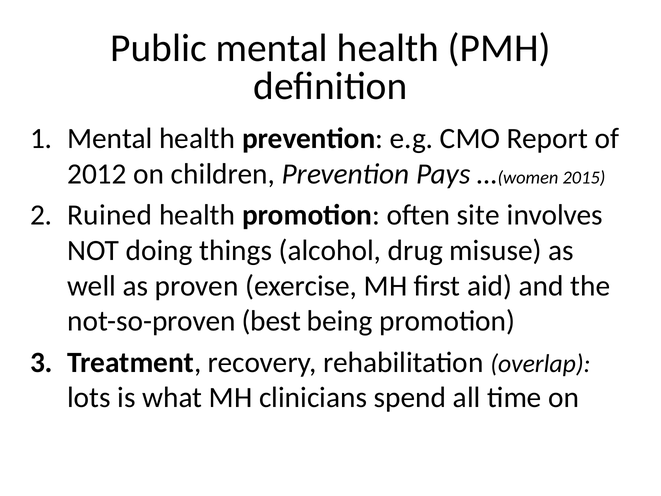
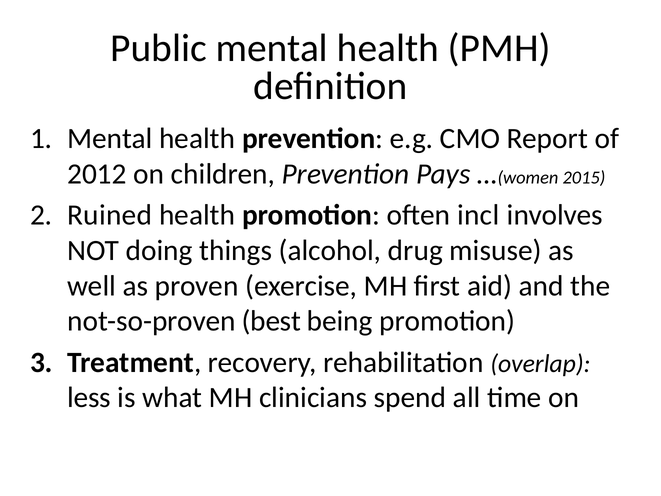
site: site -> incl
lots: lots -> less
